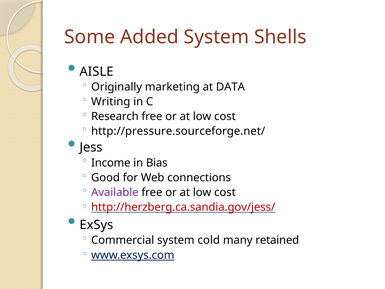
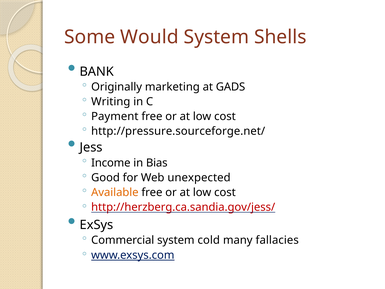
Added: Added -> Would
AISLE: AISLE -> BANK
DATA: DATA -> GADS
Research: Research -> Payment
connections: connections -> unexpected
Available colour: purple -> orange
retained: retained -> fallacies
